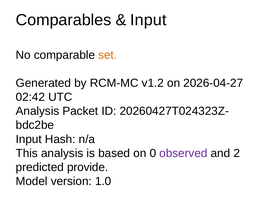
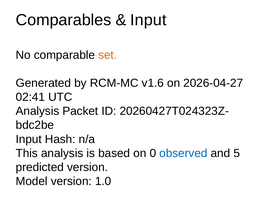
v1.2: v1.2 -> v1.6
02:42: 02:42 -> 02:41
observed colour: purple -> blue
2: 2 -> 5
predicted provide: provide -> version
